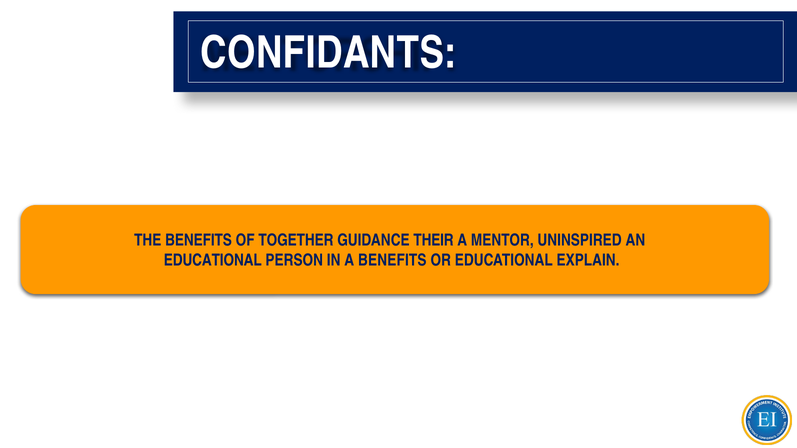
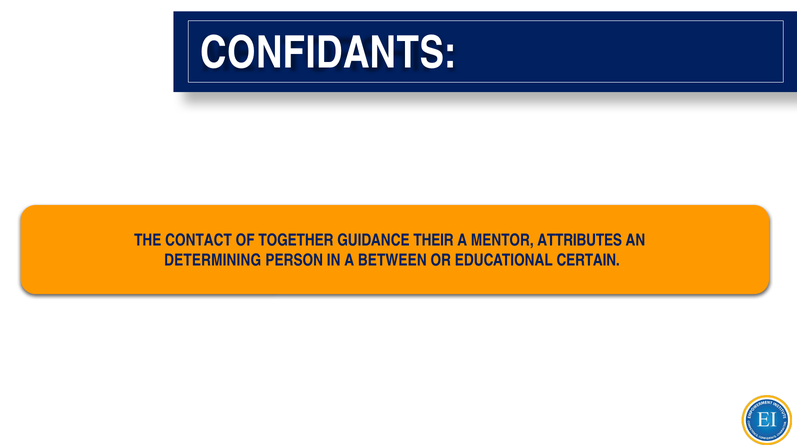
THE BENEFITS: BENEFITS -> CONTACT
UNINSPIRED: UNINSPIRED -> ATTRIBUTES
EDUCATIONAL at (213, 261): EDUCATIONAL -> DETERMINING
A BENEFITS: BENEFITS -> BETWEEN
EXPLAIN: EXPLAIN -> CERTAIN
